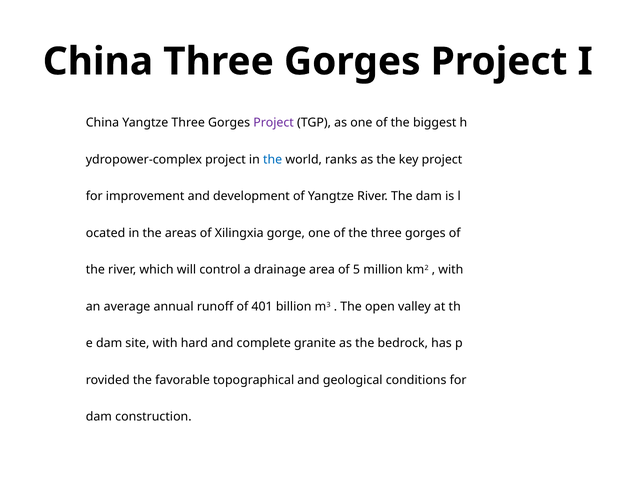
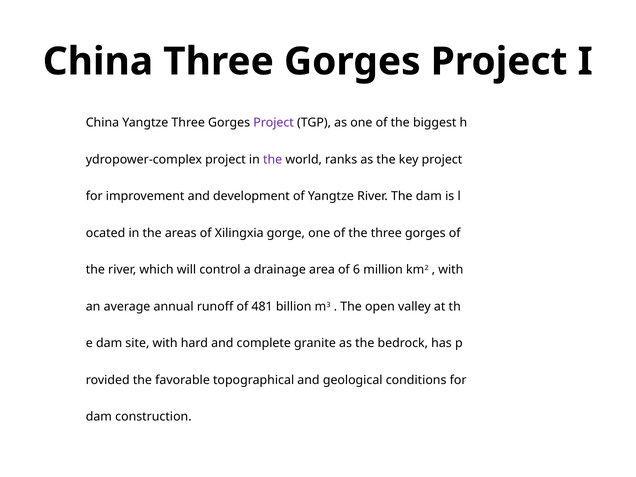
the at (273, 160) colour: blue -> purple
5: 5 -> 6
401: 401 -> 481
